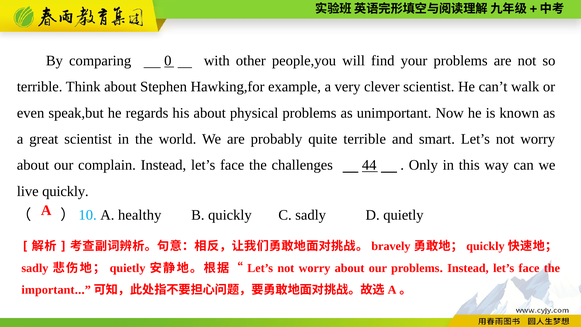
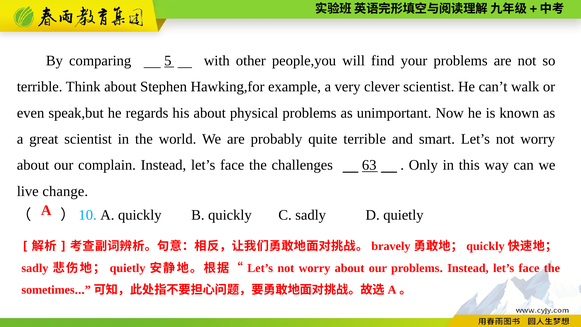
0: 0 -> 5
44: 44 -> 63
live quickly: quickly -> change
A healthy: healthy -> quickly
important: important -> sometimes
